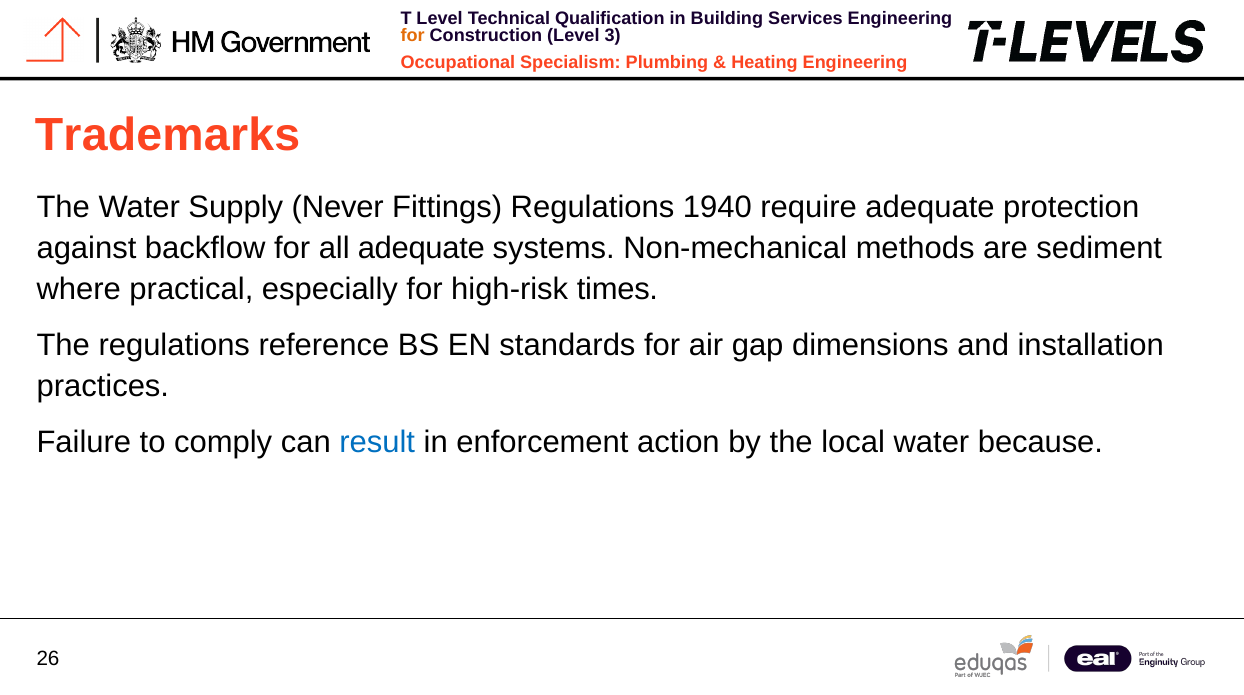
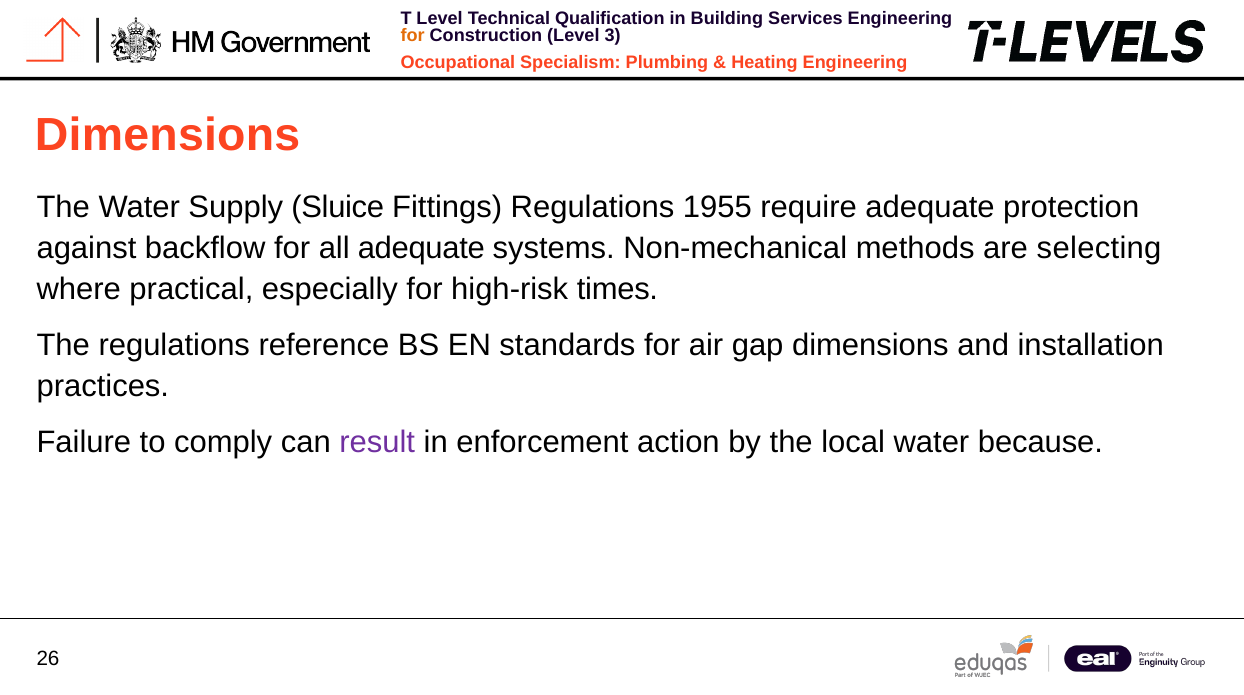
Trademarks at (168, 135): Trademarks -> Dimensions
Never: Never -> Sluice
1940: 1940 -> 1955
sediment: sediment -> selecting
result colour: blue -> purple
